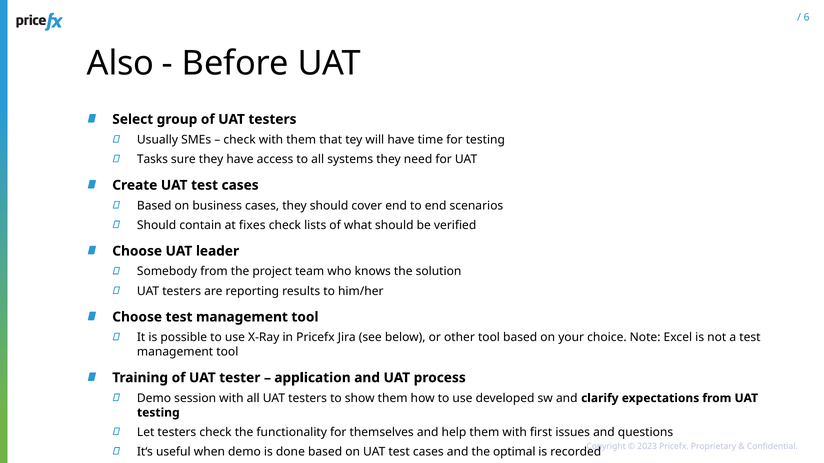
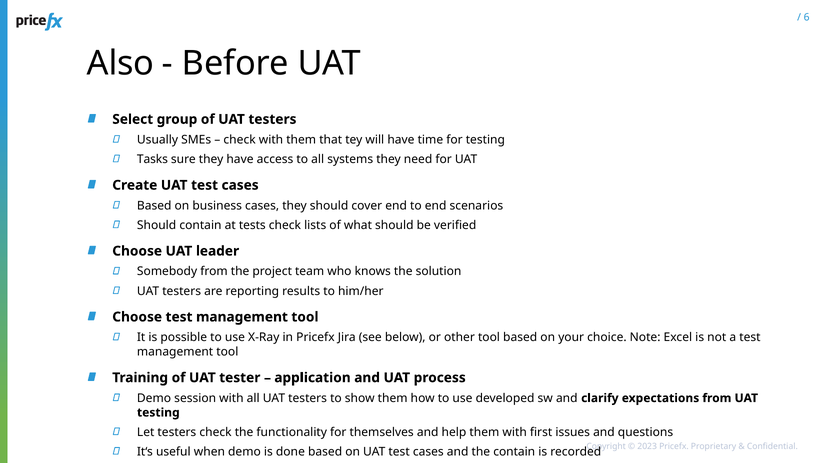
fixes: fixes -> tests
the optimal: optimal -> contain
